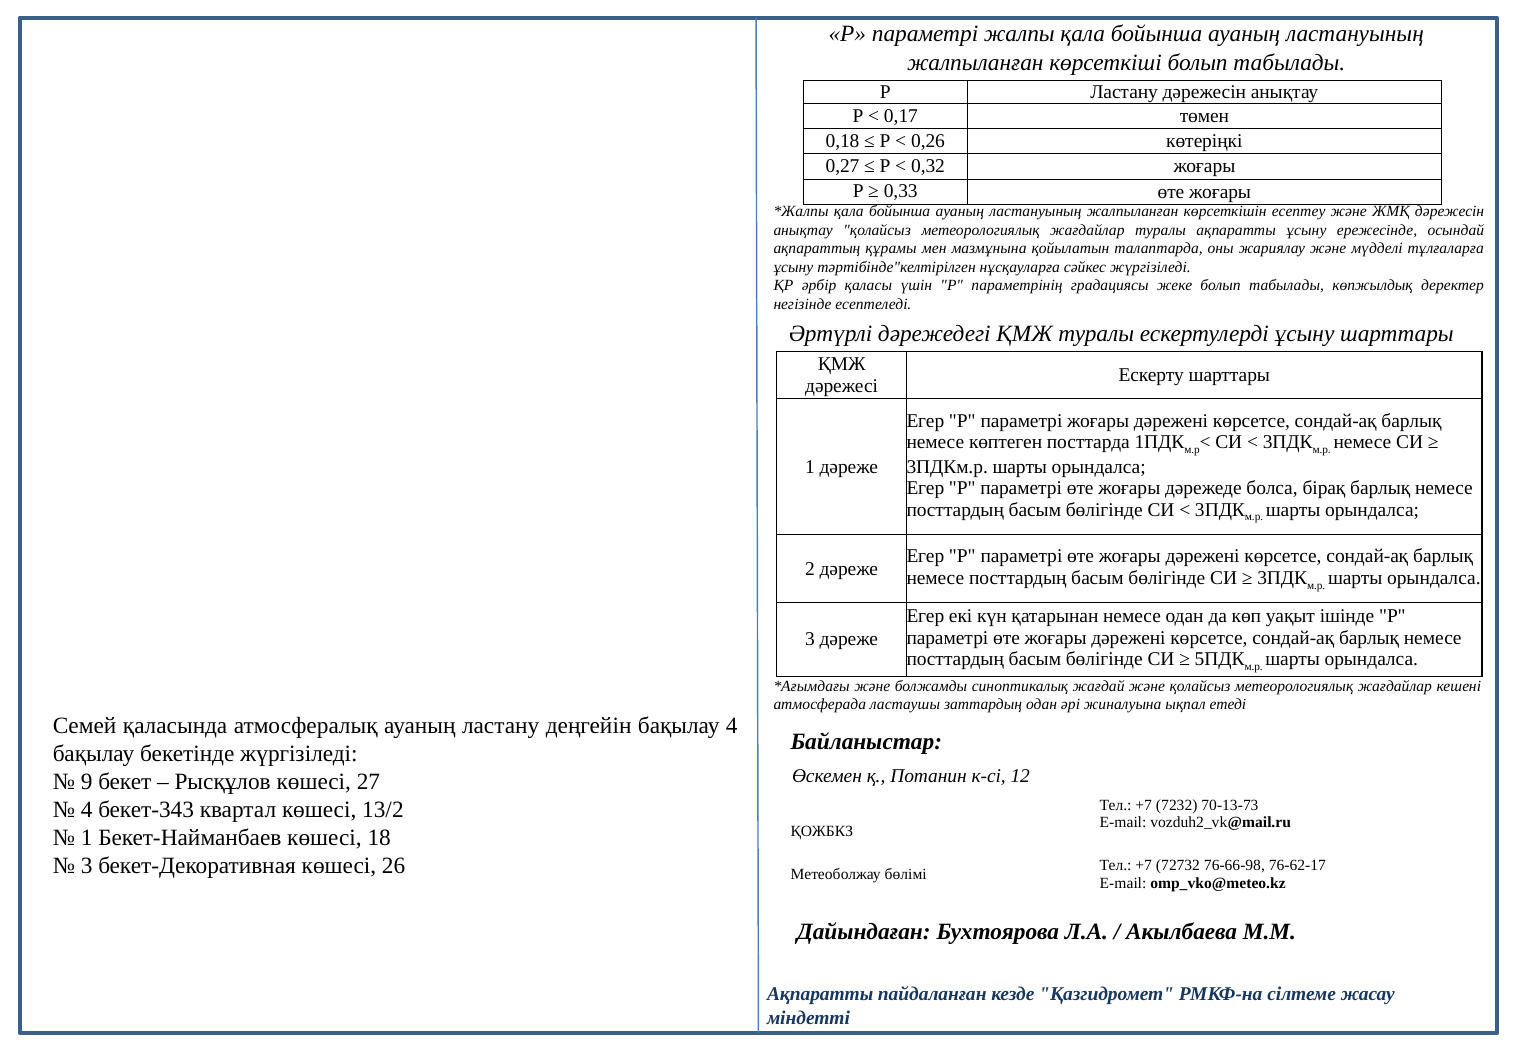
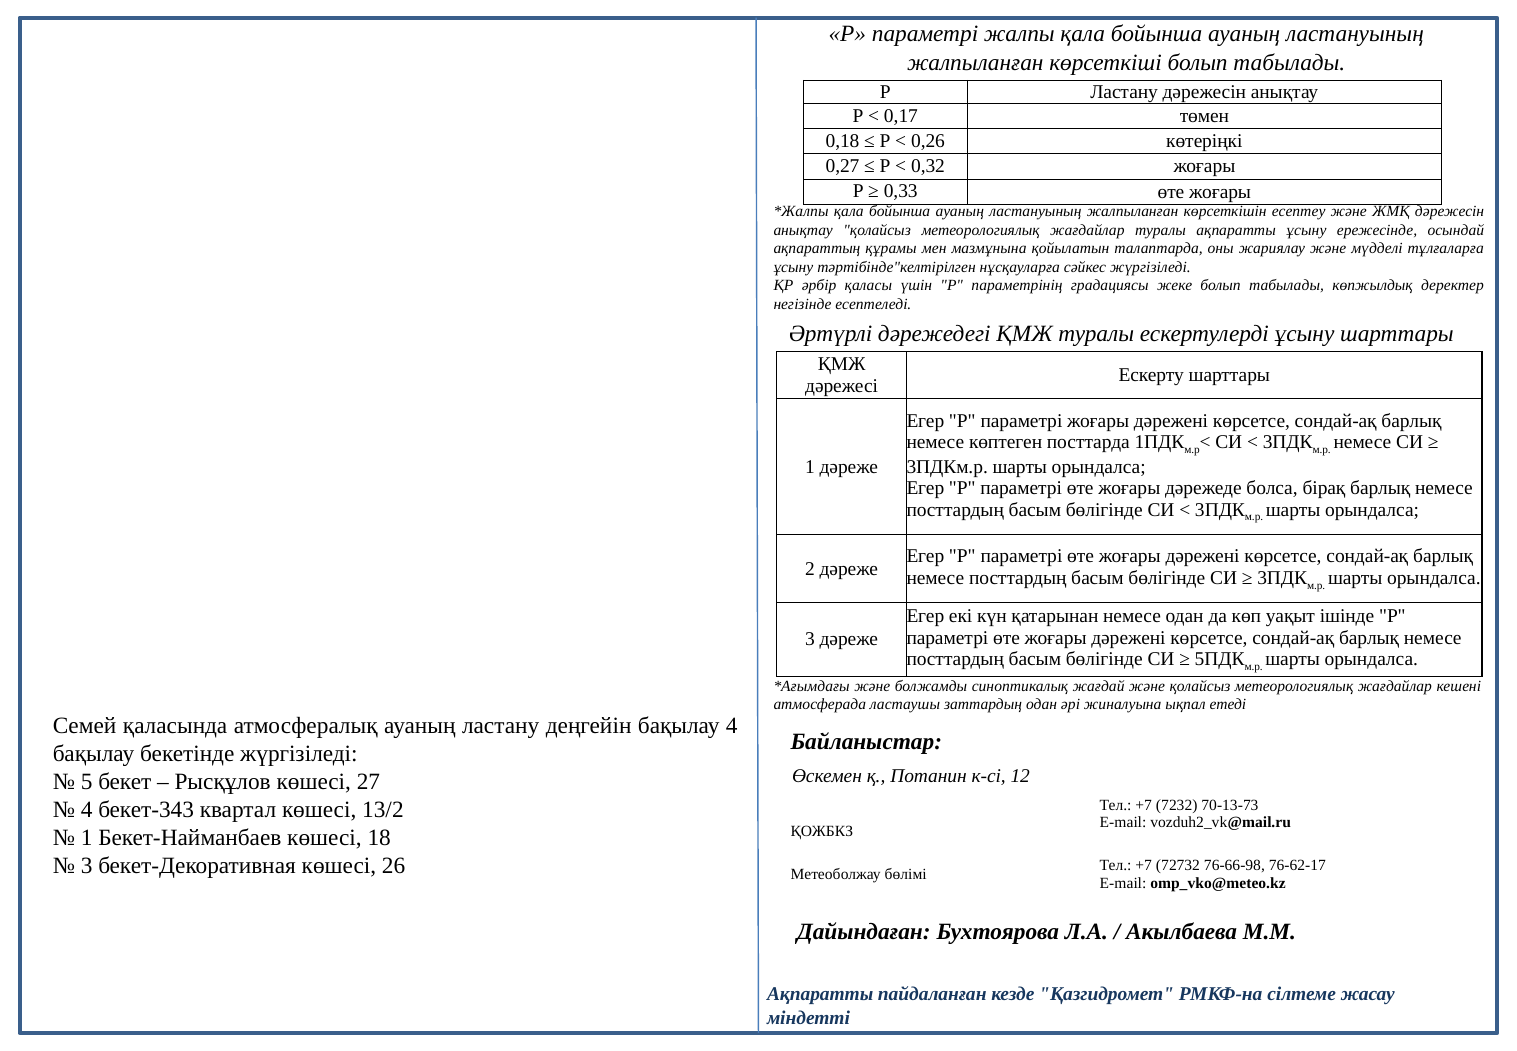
9: 9 -> 5
